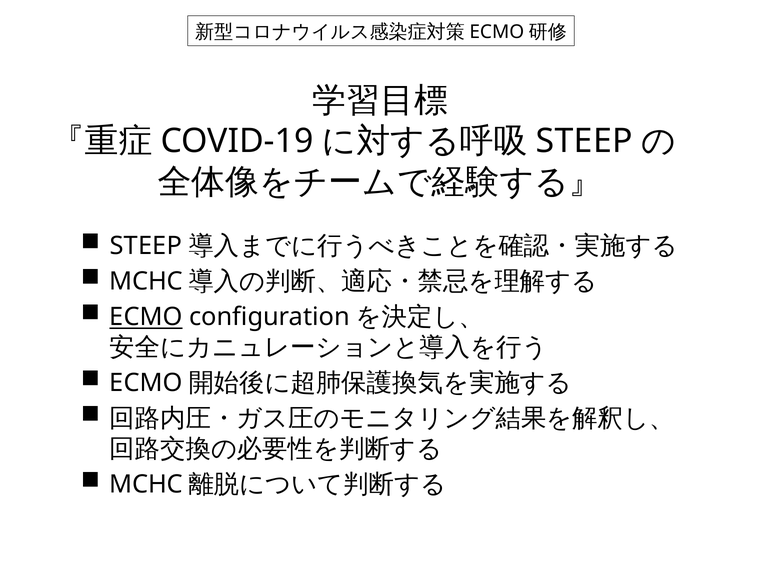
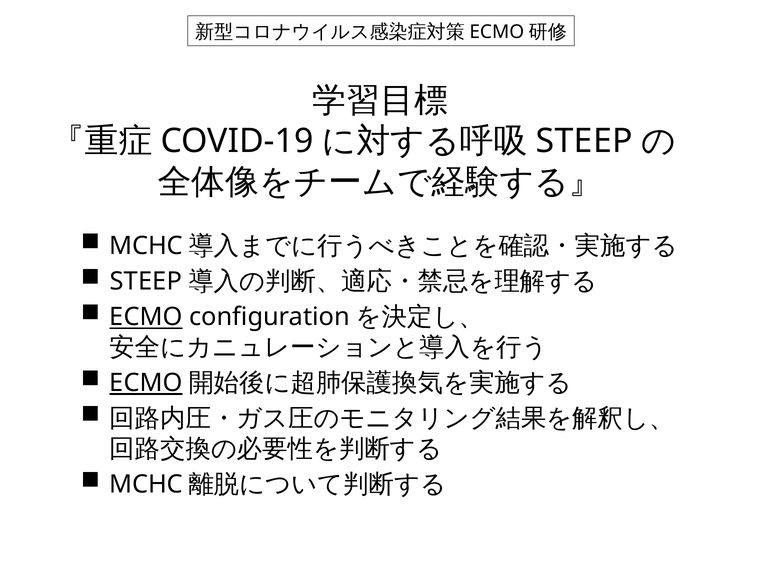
STEEP at (146, 246): STEEP -> MCHC
MCHC at (146, 282): MCHC -> STEEP
ECMO at (146, 383) underline: none -> present
